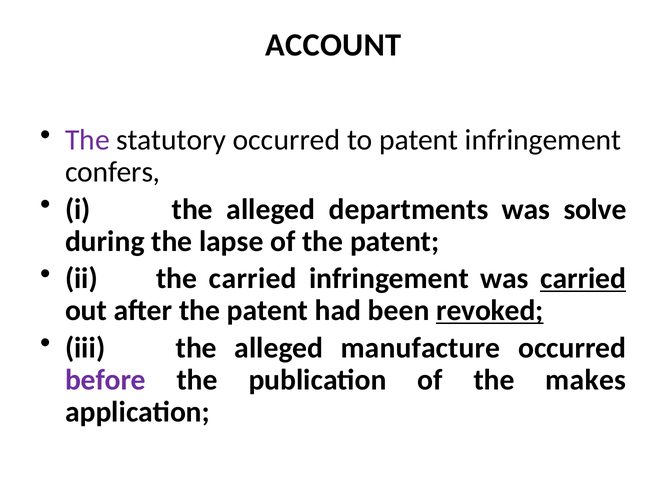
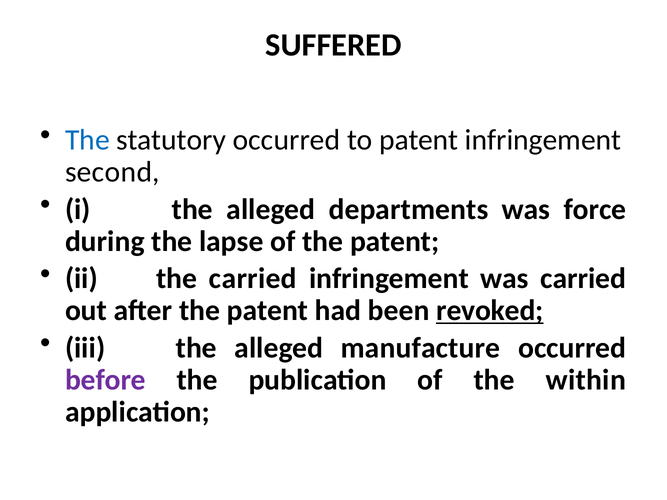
ACCOUNT: ACCOUNT -> SUFFERED
The at (87, 140) colour: purple -> blue
confers: confers -> second
solve: solve -> force
carried at (583, 279) underline: present -> none
makes: makes -> within
